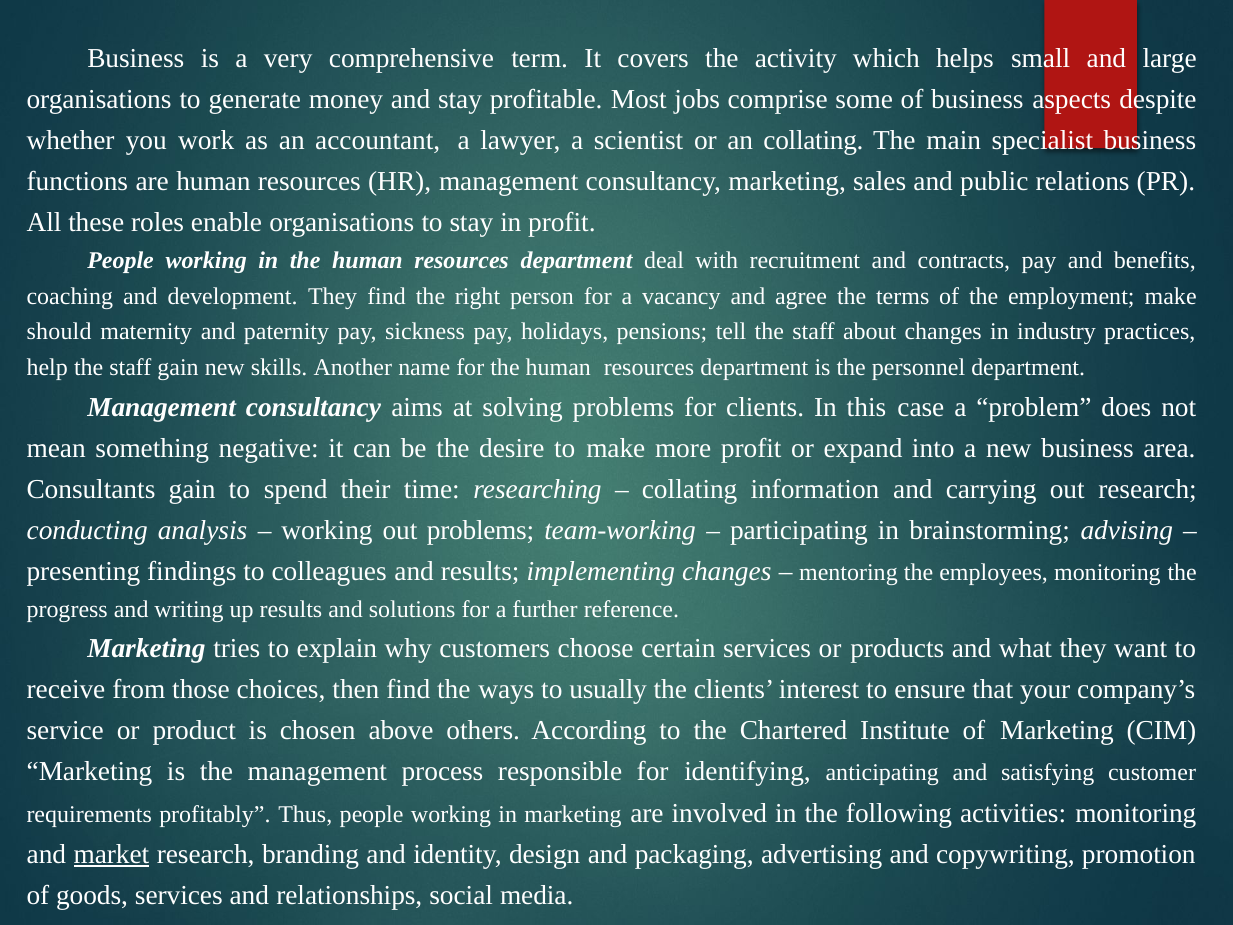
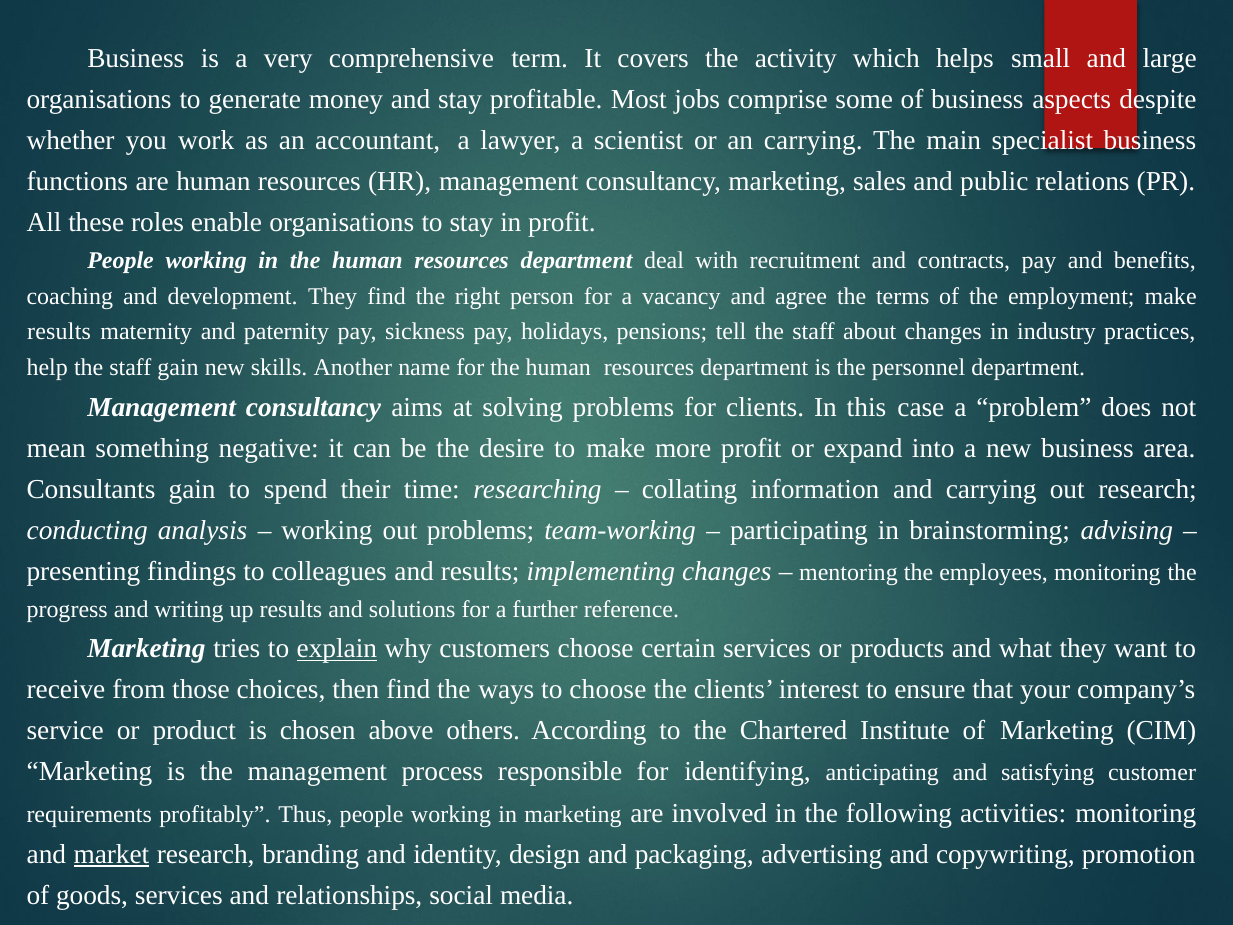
an collating: collating -> carrying
should at (59, 332): should -> results
explain underline: none -> present
to usually: usually -> choose
